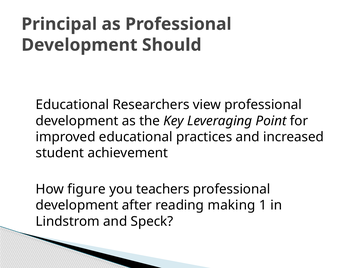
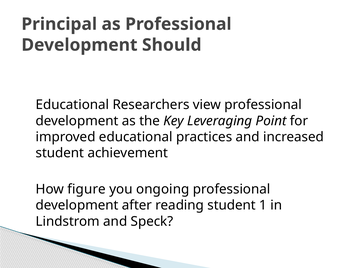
teachers: teachers -> ongoing
reading making: making -> student
